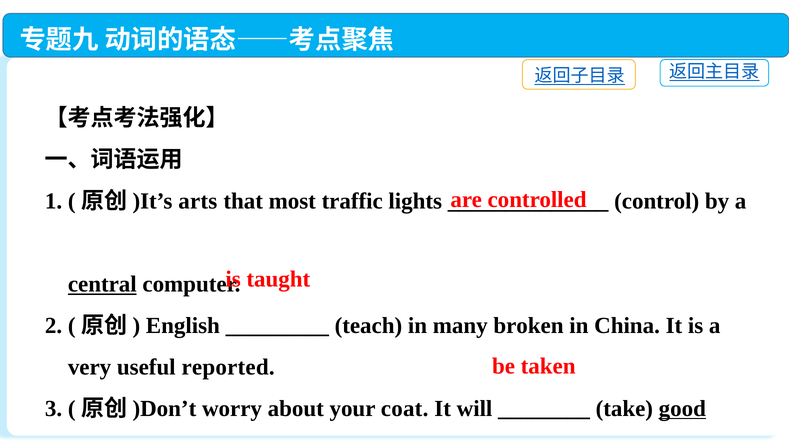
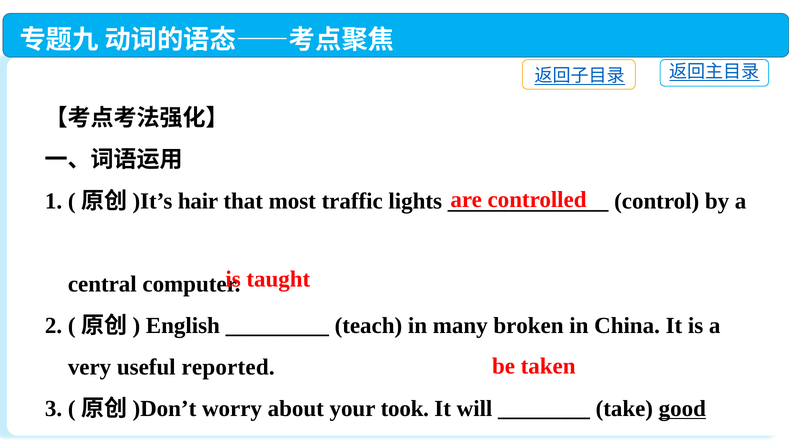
arts: arts -> hair
central underline: present -> none
coat: coat -> took
